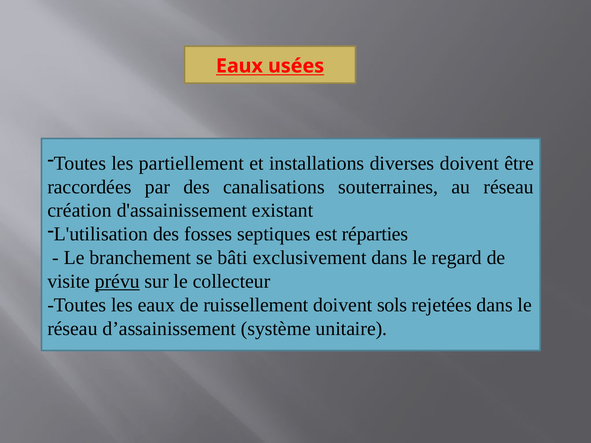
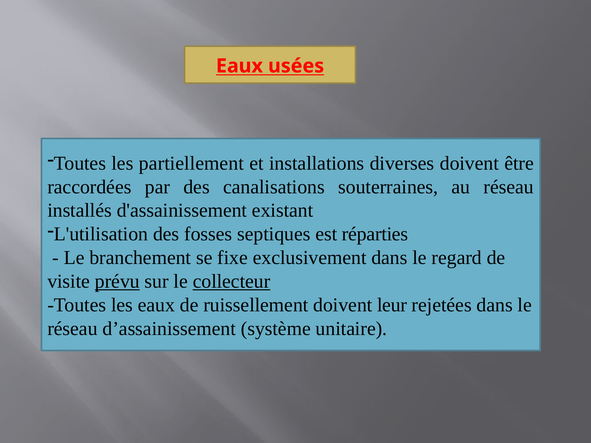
création: création -> installés
bâti: bâti -> fixe
collecteur underline: none -> present
sols: sols -> leur
